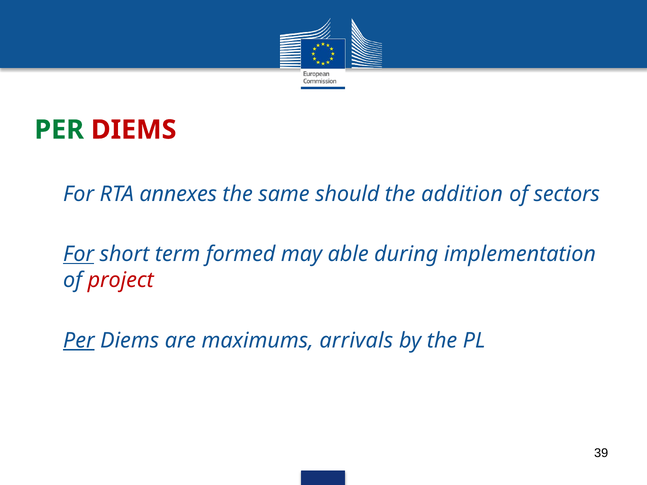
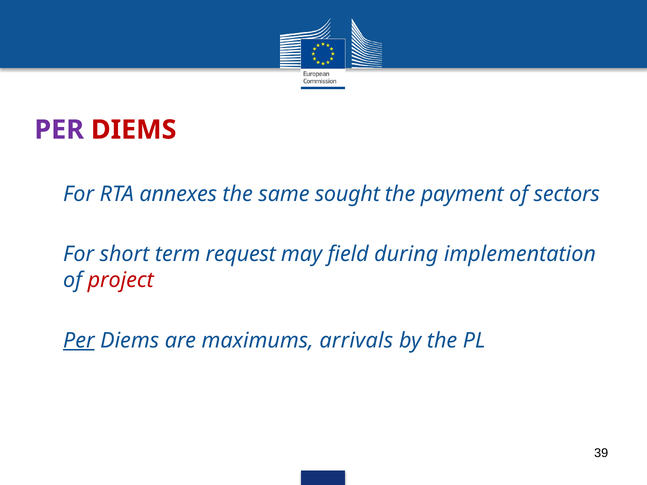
PER at (59, 130) colour: green -> purple
should: should -> sought
addition: addition -> payment
For at (79, 254) underline: present -> none
formed: formed -> request
able: able -> field
